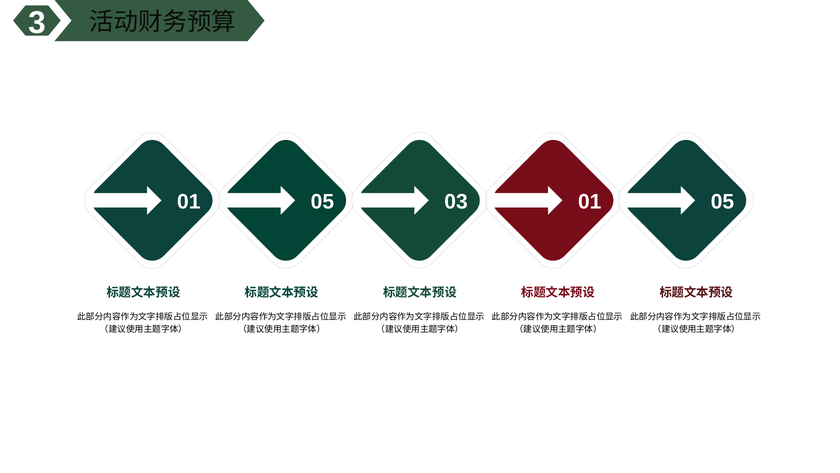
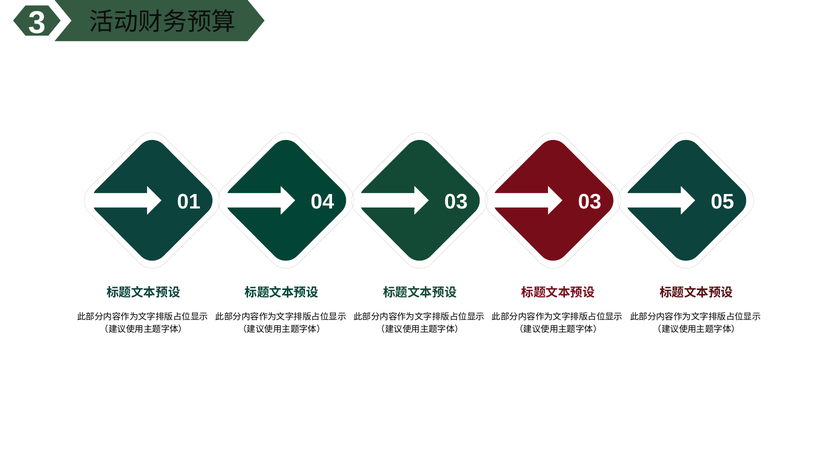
05 at (322, 201): 05 -> 04
03 01: 01 -> 03
